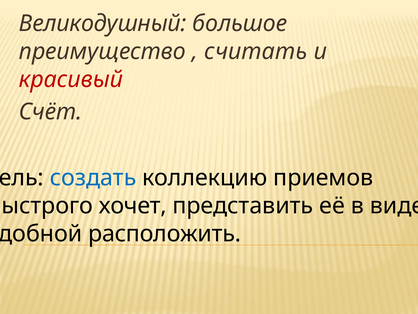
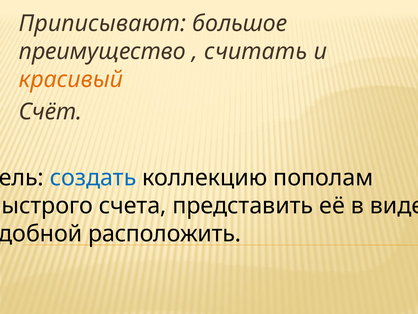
Великодушный: Великодушный -> Приписывают
красивый colour: red -> orange
приемов: приемов -> пополам
хочет: хочет -> счета
